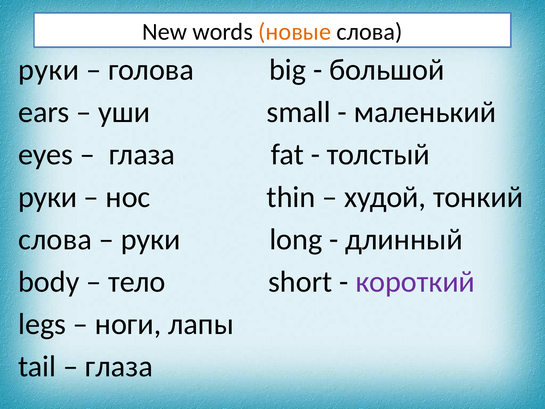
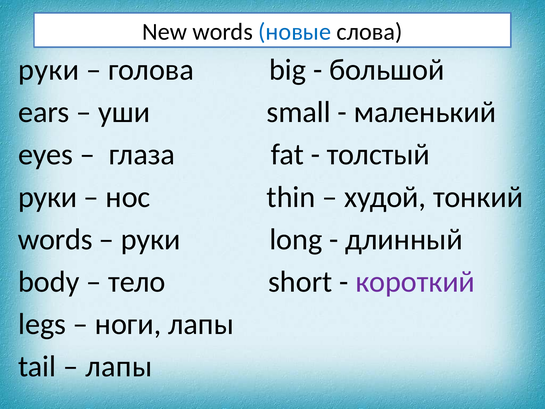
новые colour: orange -> blue
слова at (55, 239): слова -> words
глаза at (119, 366): глаза -> лапы
